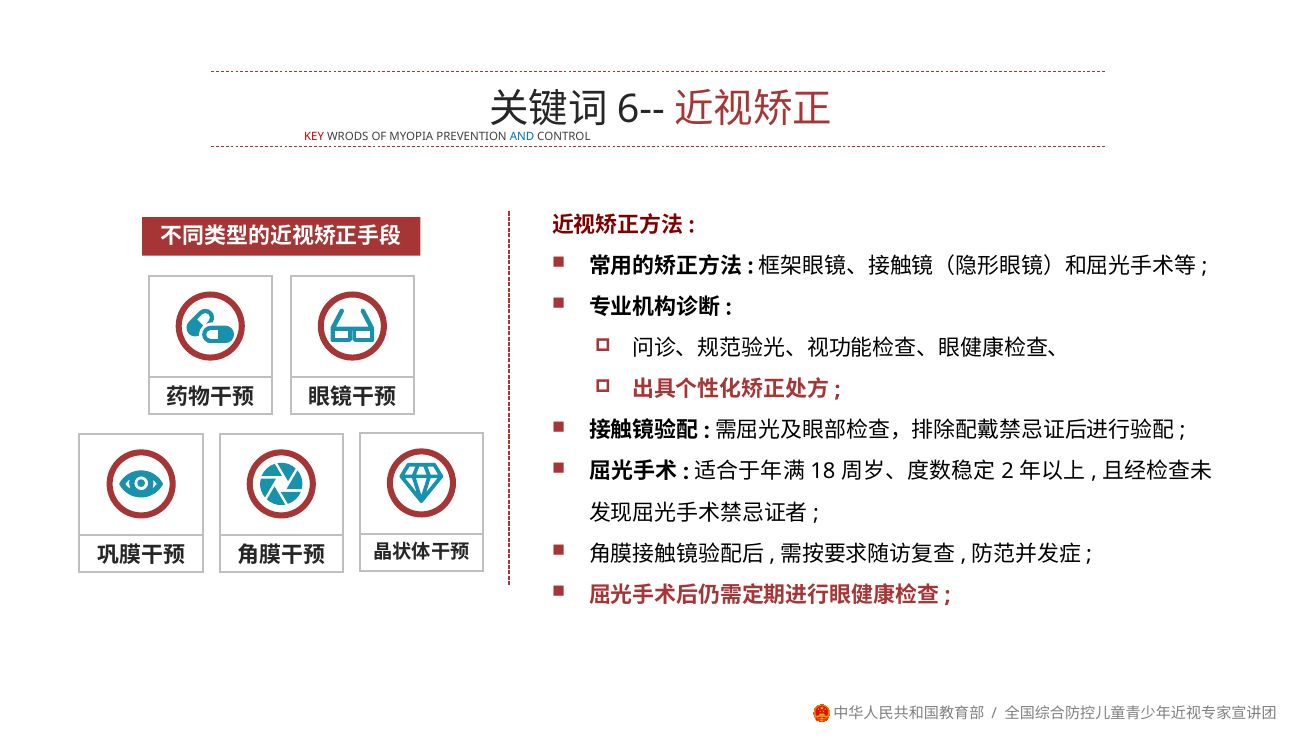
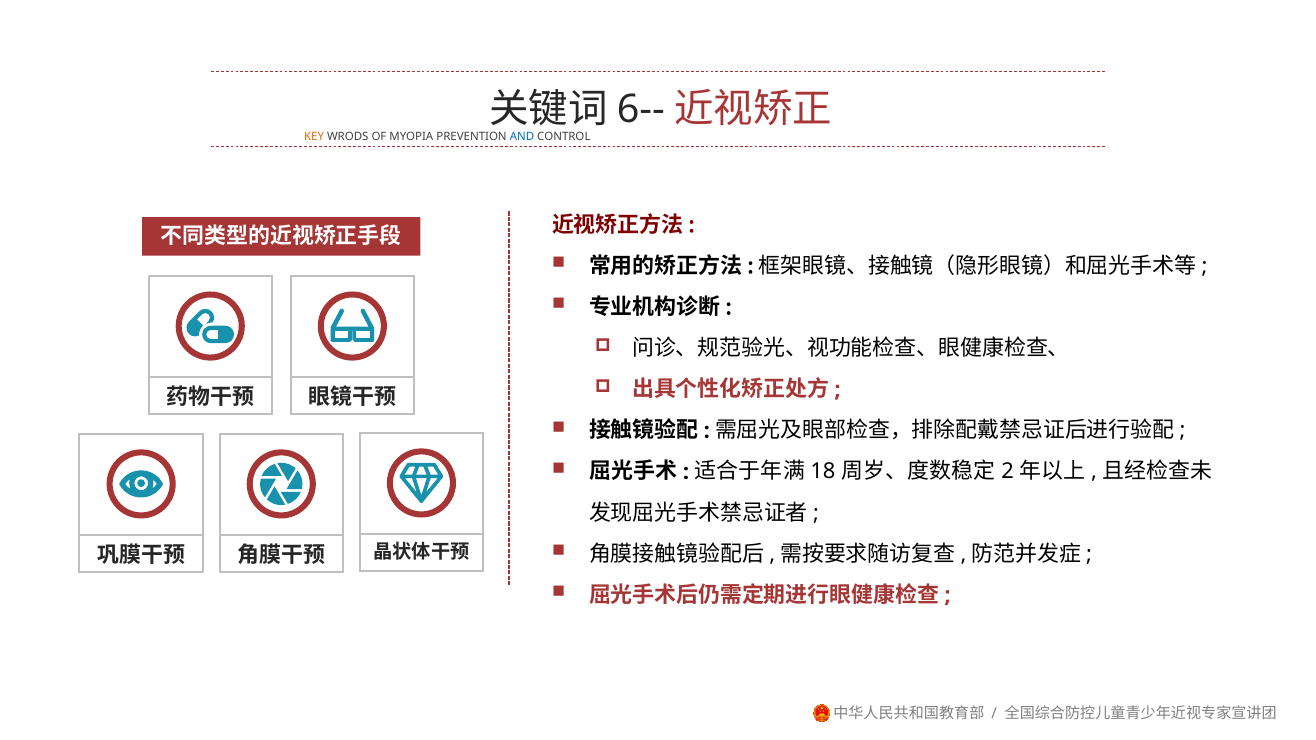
KEY colour: red -> orange
